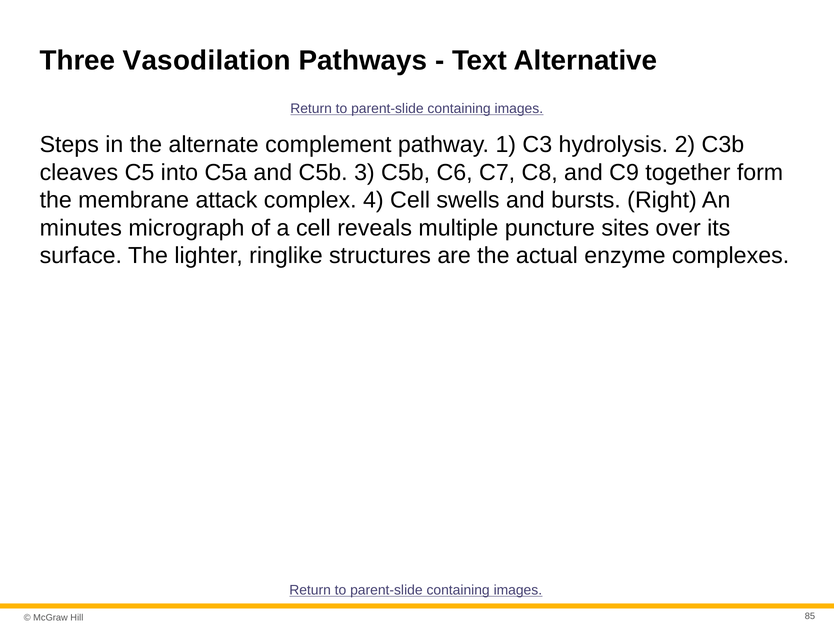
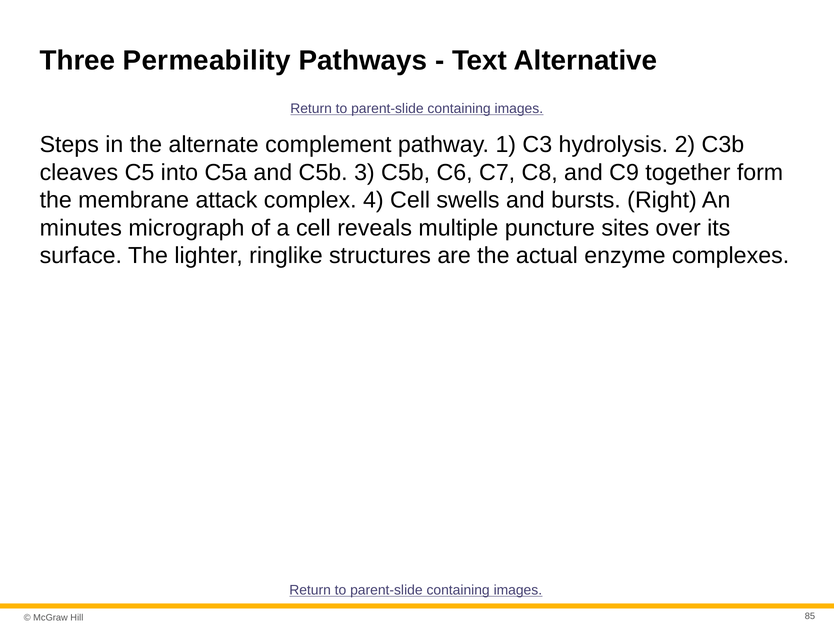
Vasodilation: Vasodilation -> Permeability
